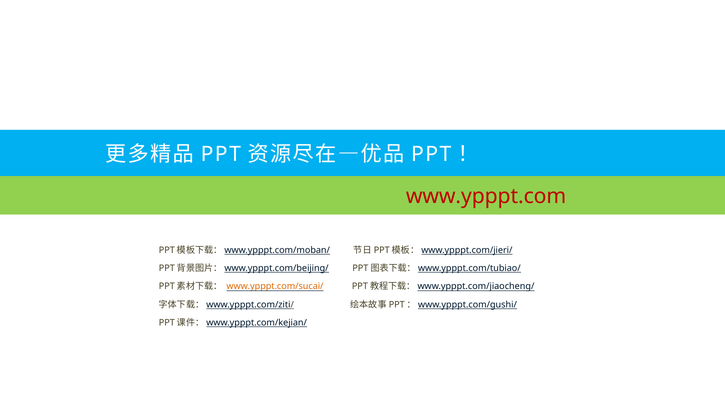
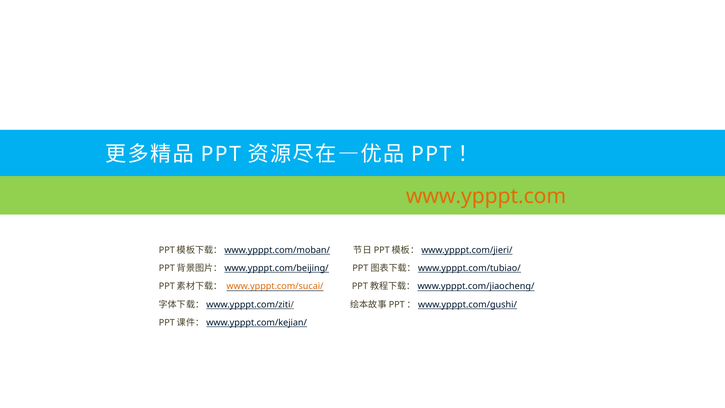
www.ypppt.com colour: red -> orange
